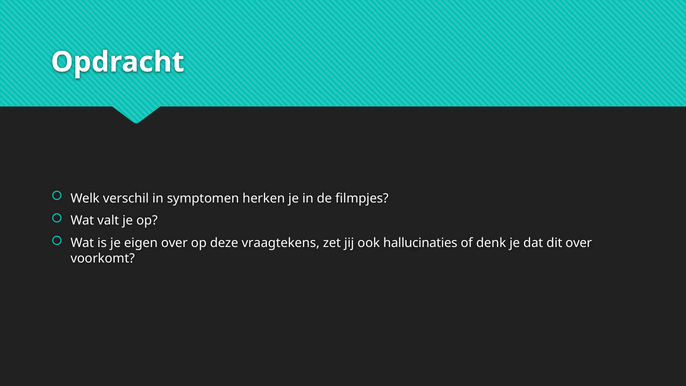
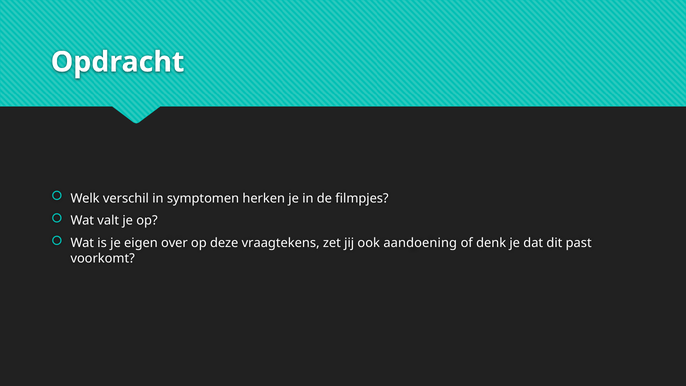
hallucinaties: hallucinaties -> aandoening
dit over: over -> past
